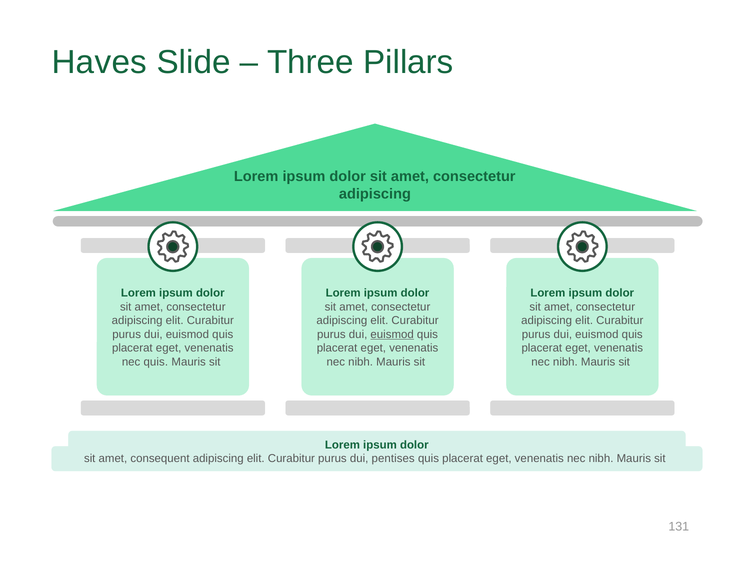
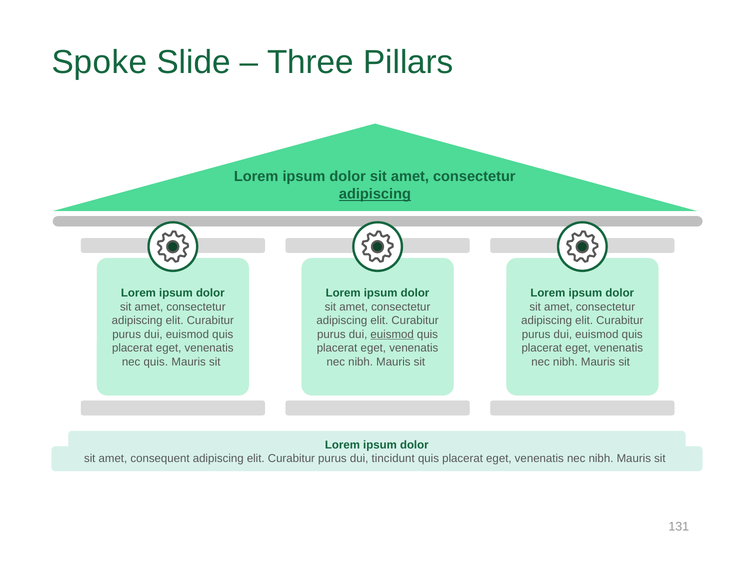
Haves: Haves -> Spoke
adipiscing at (375, 194) underline: none -> present
pentises: pentises -> tincidunt
